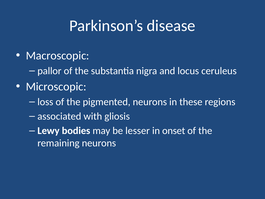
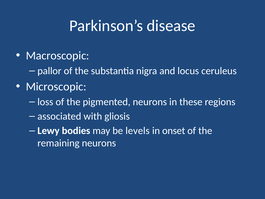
lesser: lesser -> levels
